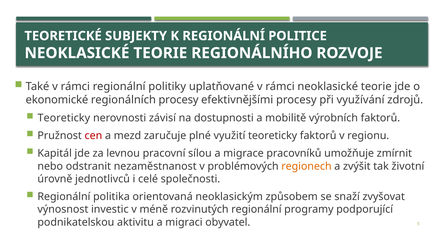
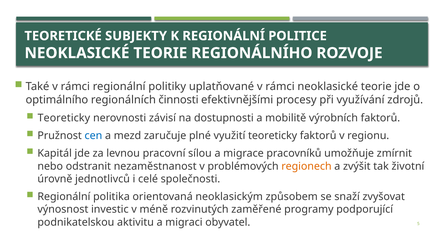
ekonomické: ekonomické -> optimálního
regionálních procesy: procesy -> činnosti
cen colour: red -> blue
rozvinutých regionální: regionální -> zaměřené
